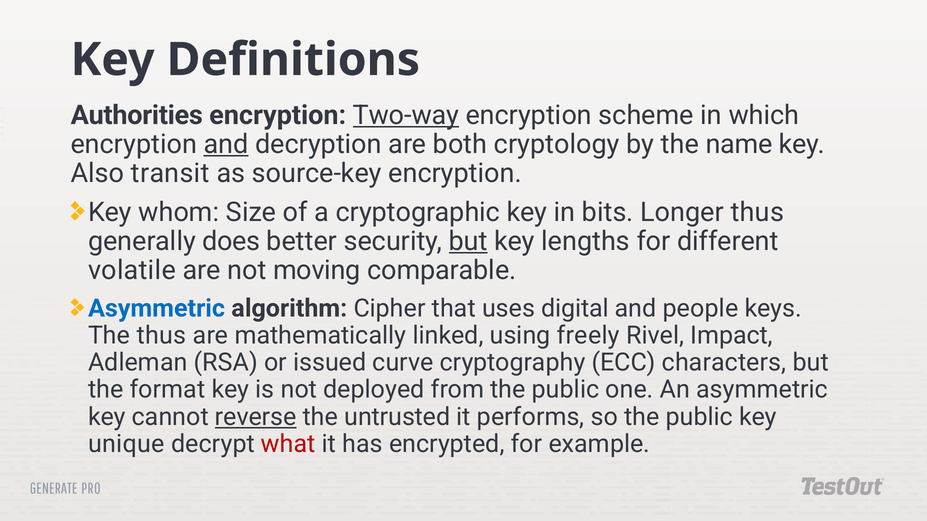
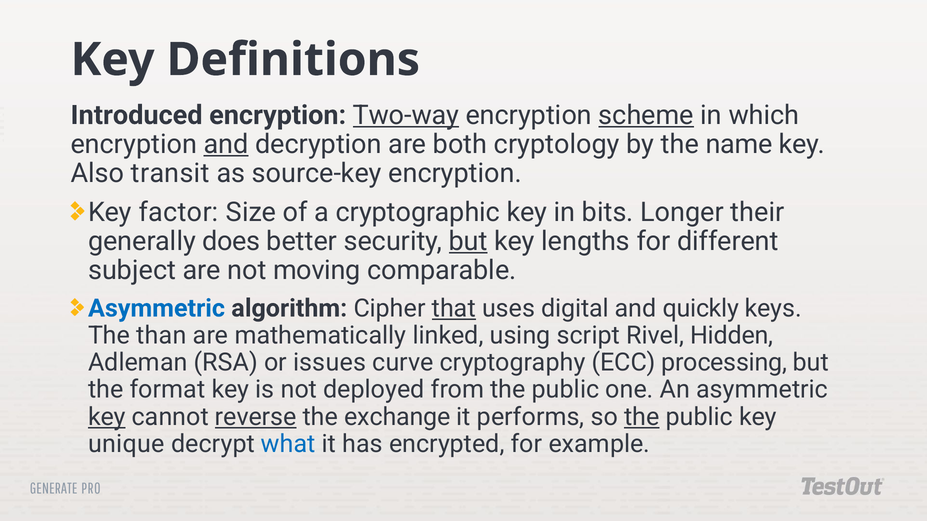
Authorities: Authorities -> Introduced
scheme underline: none -> present
whom: whom -> factor
Longer thus: thus -> their
volatile: volatile -> subject
that underline: none -> present
people: people -> quickly
The thus: thus -> than
freely: freely -> script
Impact: Impact -> Hidden
issued: issued -> issues
characters: characters -> processing
key at (107, 417) underline: none -> present
untrusted: untrusted -> exchange
the at (642, 417) underline: none -> present
what colour: red -> blue
